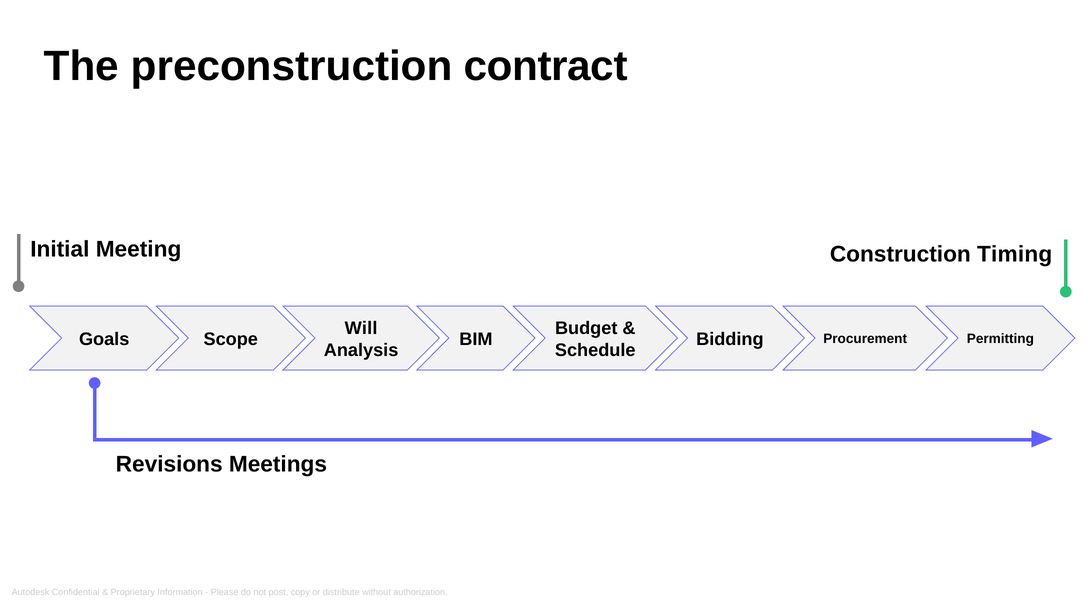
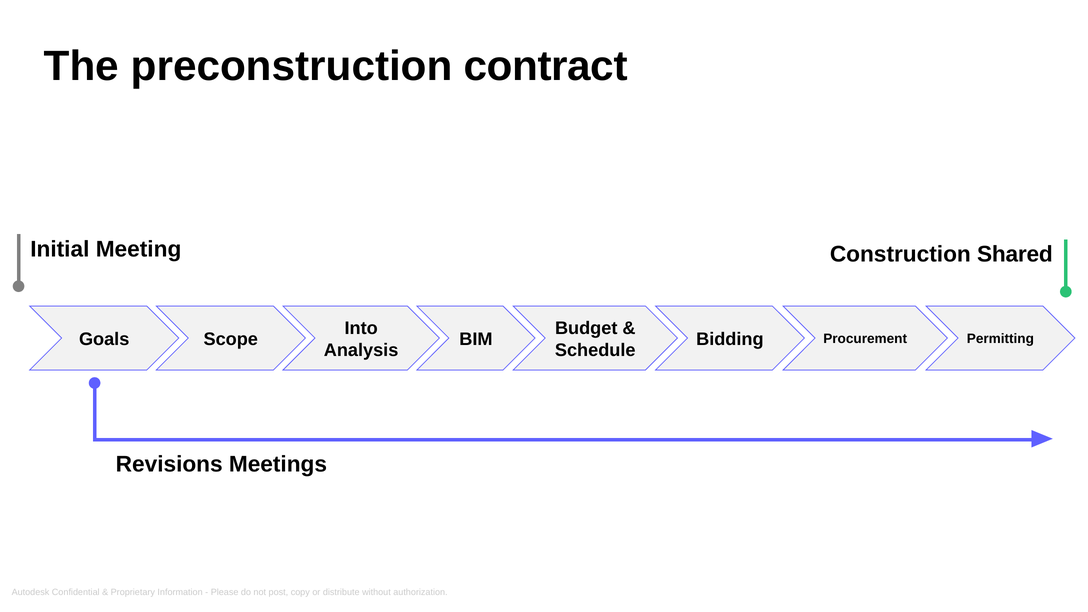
Timing: Timing -> Shared
Will: Will -> Into
